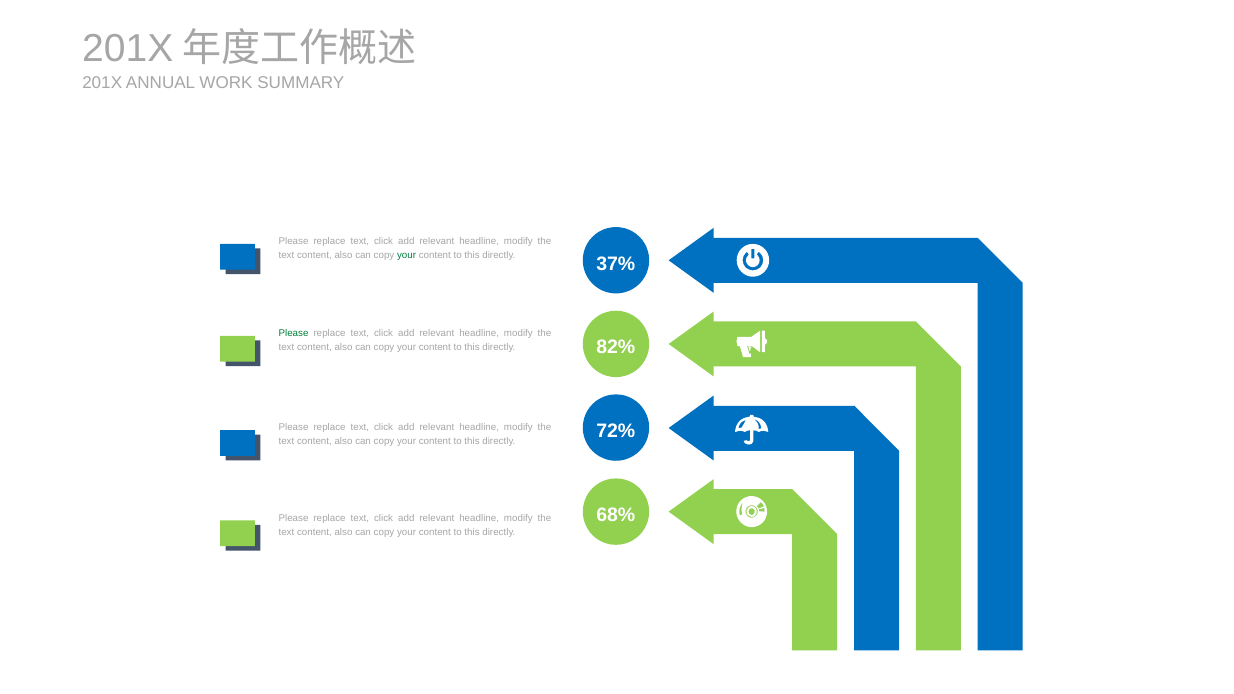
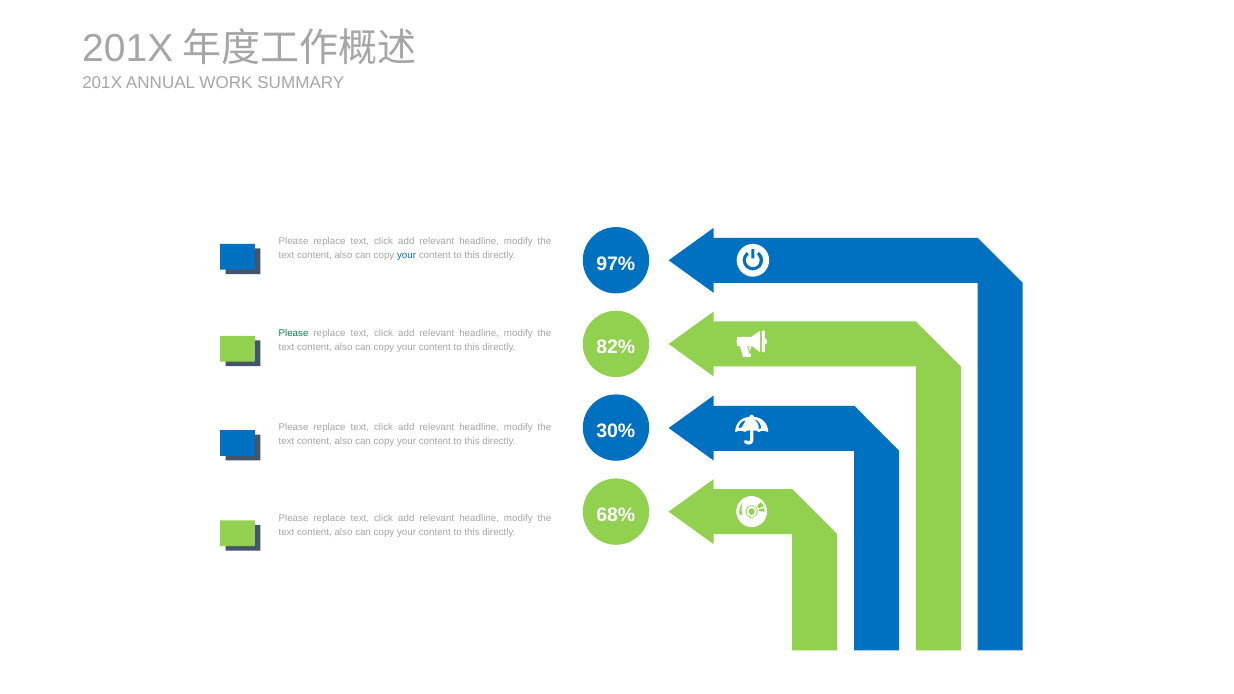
your at (407, 256) colour: green -> blue
37%: 37% -> 97%
72%: 72% -> 30%
